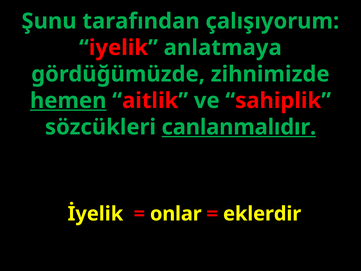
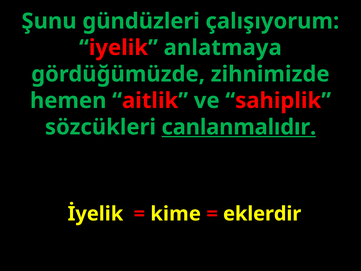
tarafından: tarafından -> gündüzleri
hemen underline: present -> none
onlar: onlar -> kime
